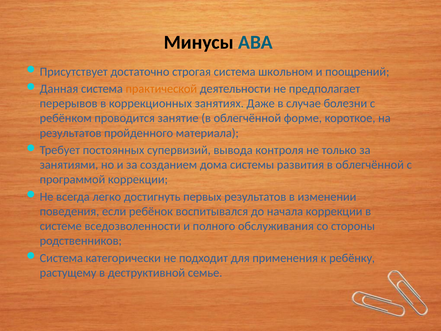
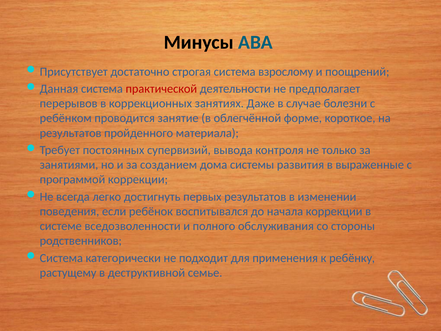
школьном: школьном -> взрослому
практической colour: orange -> red
развития в облегчённой: облегчённой -> выраженные
